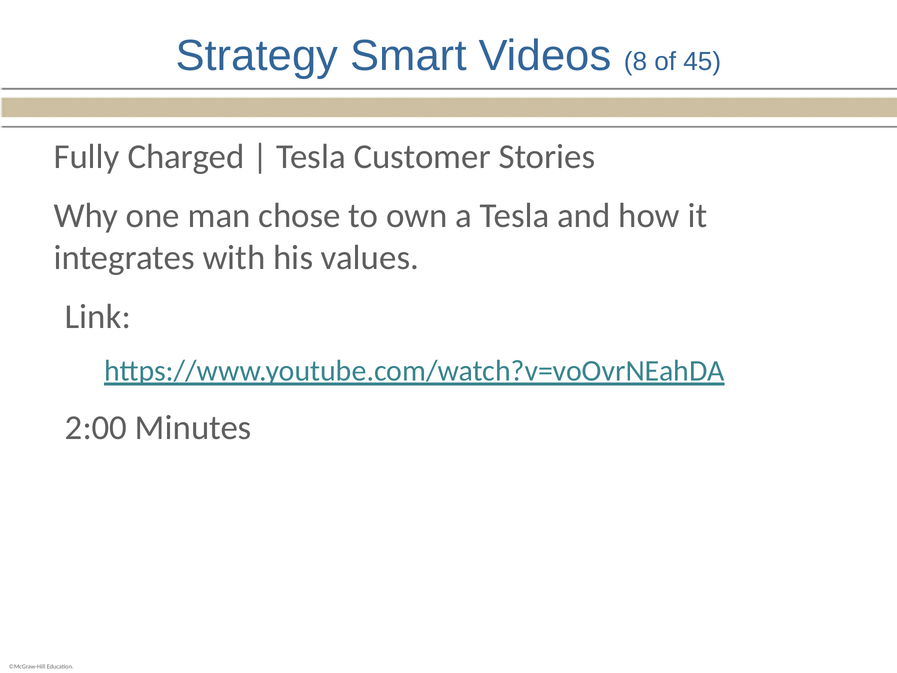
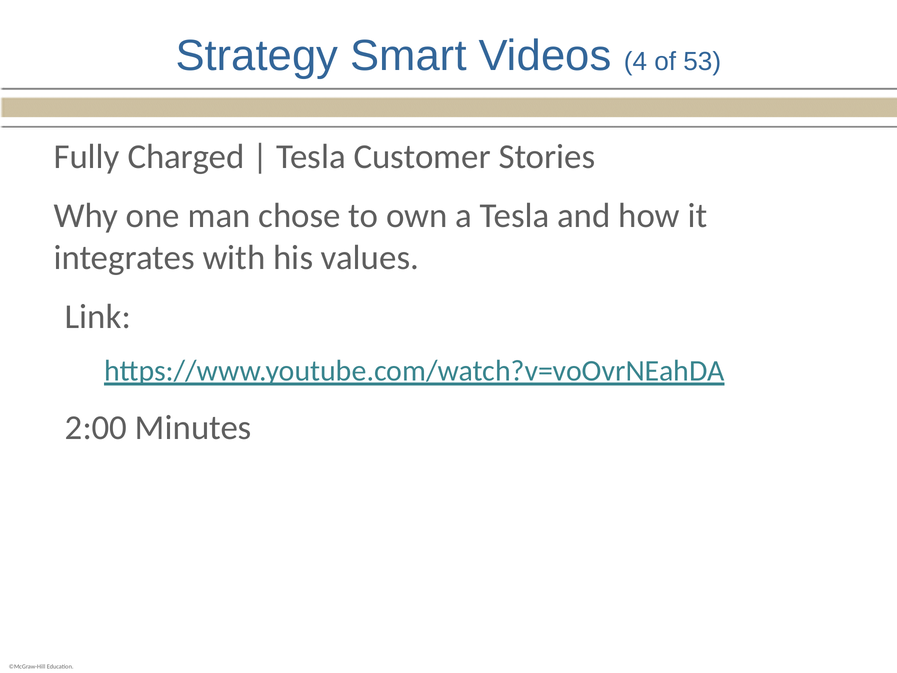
8: 8 -> 4
45: 45 -> 53
